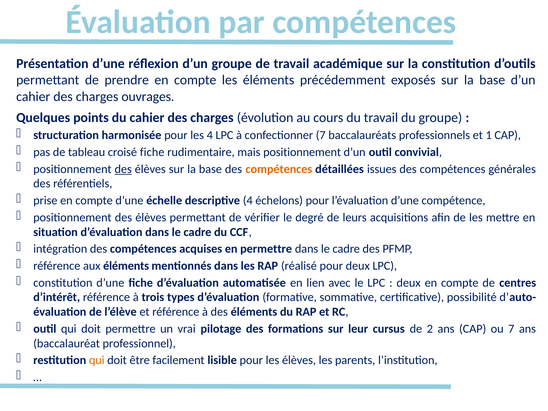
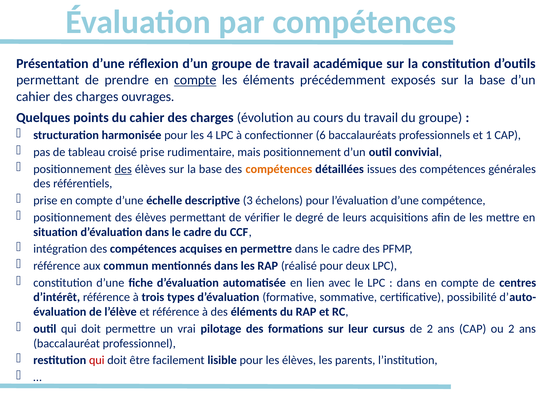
compte at (195, 80) underline: none -> present
confectionner 7: 7 -> 6
croisé fiche: fiche -> prise
descriptive 4: 4 -> 3
aux éléments: éléments -> commun
deux at (409, 283): deux -> dans
ou 7: 7 -> 2
qui at (97, 360) colour: orange -> red
